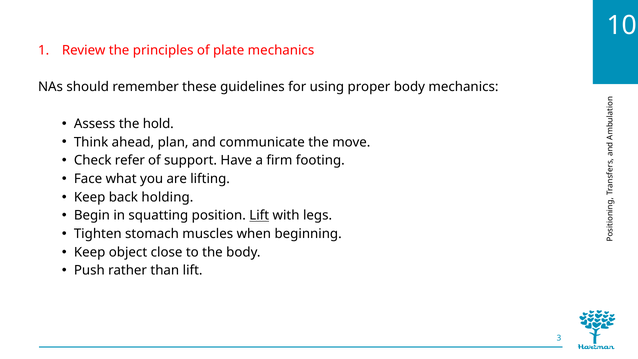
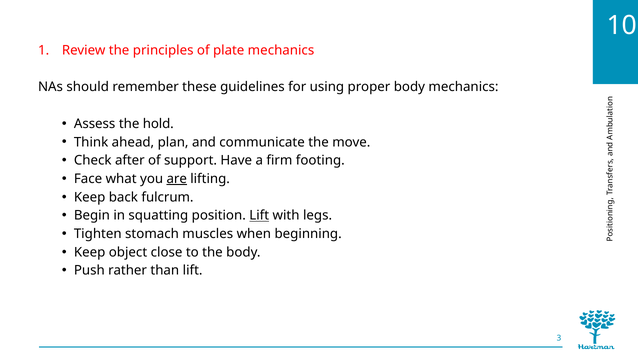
refer: refer -> after
are underline: none -> present
holding: holding -> fulcrum
